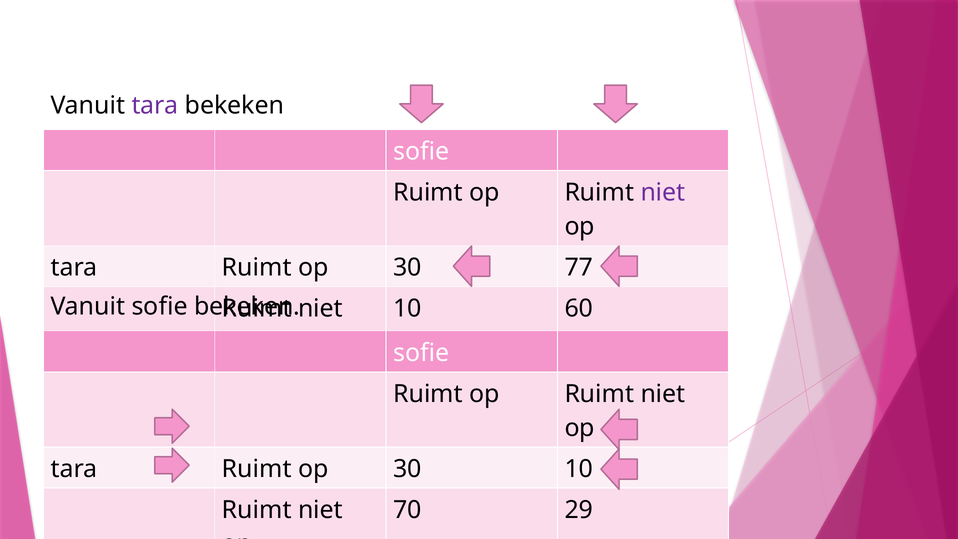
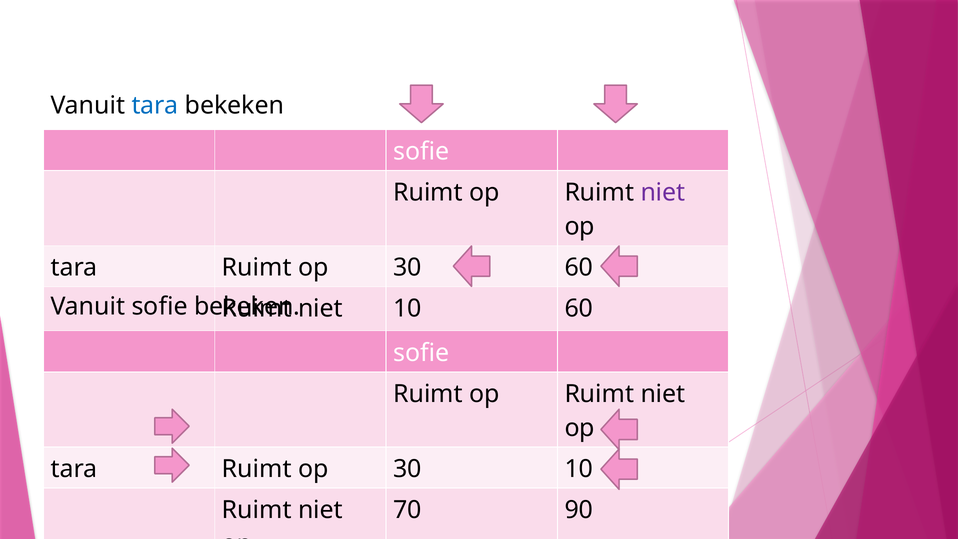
tara at (155, 105) colour: purple -> blue
30 77: 77 -> 60
29: 29 -> 90
